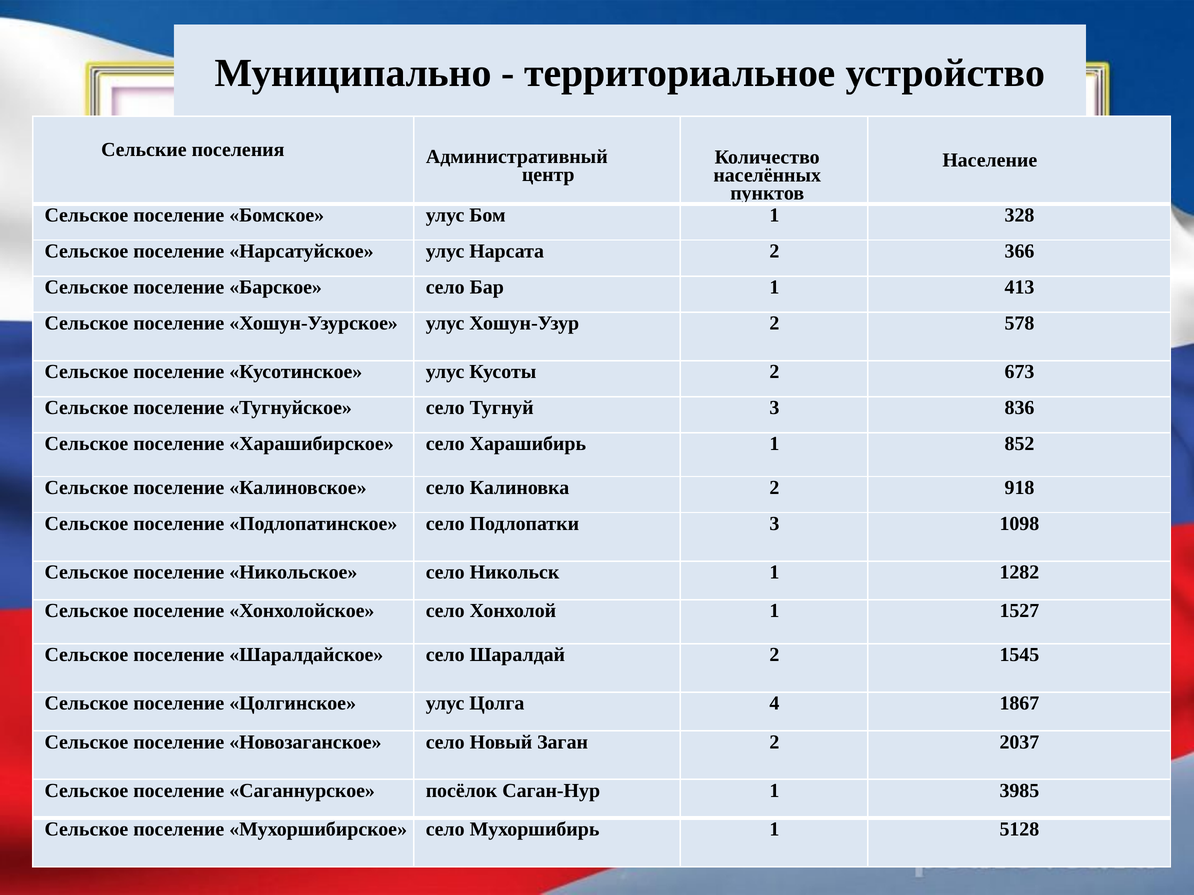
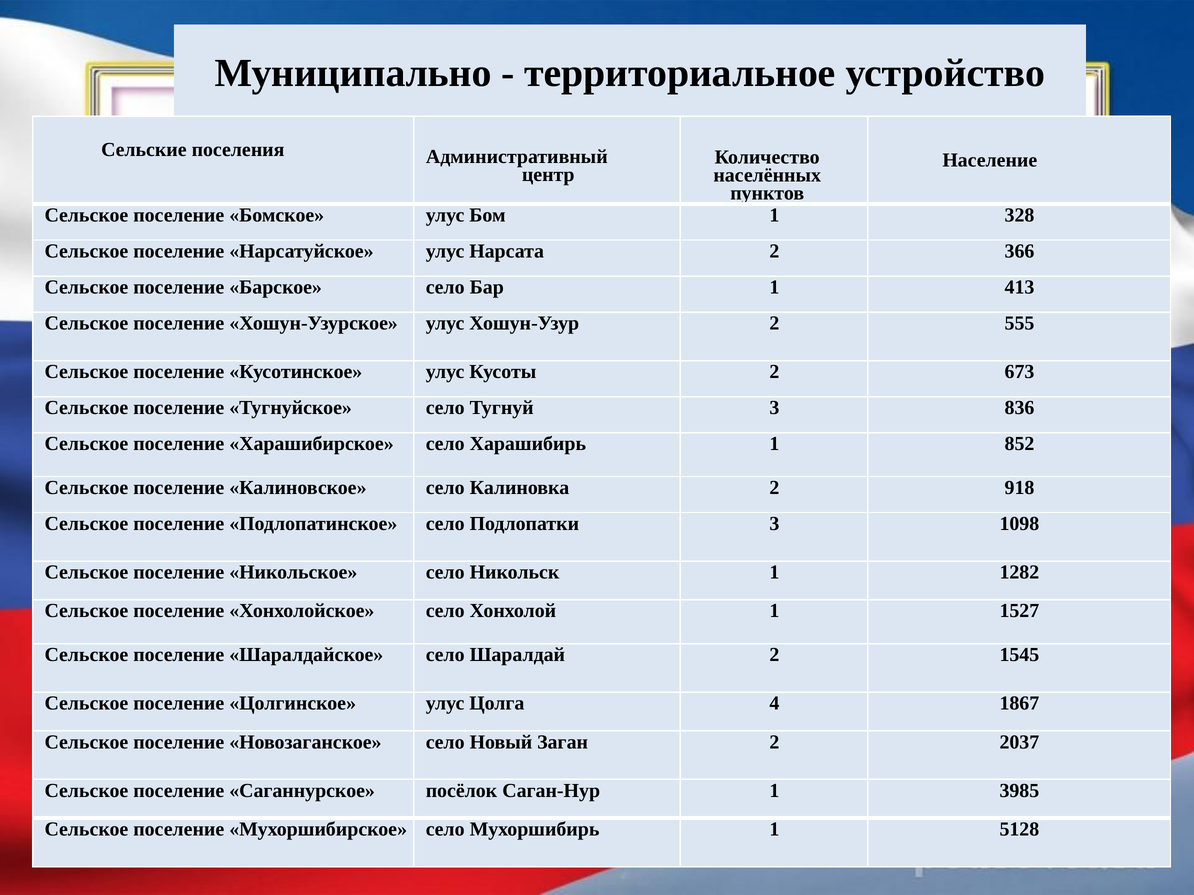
578: 578 -> 555
